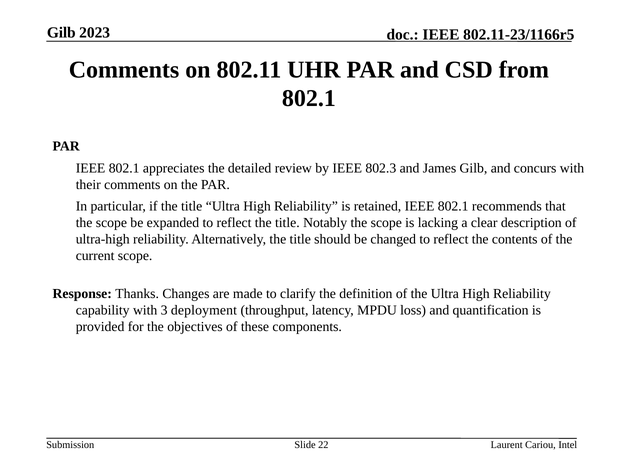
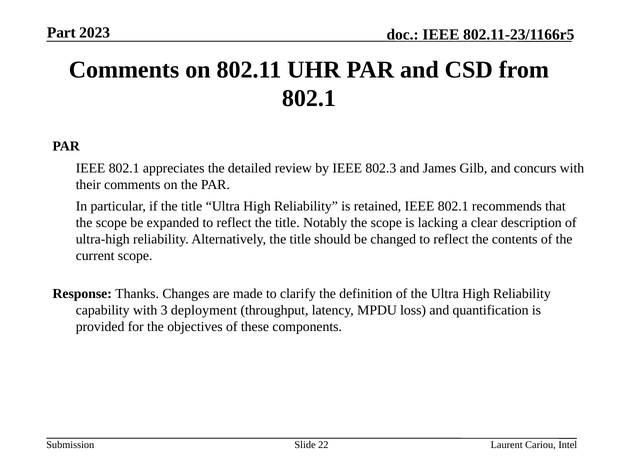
Gilb at (61, 33): Gilb -> Part
